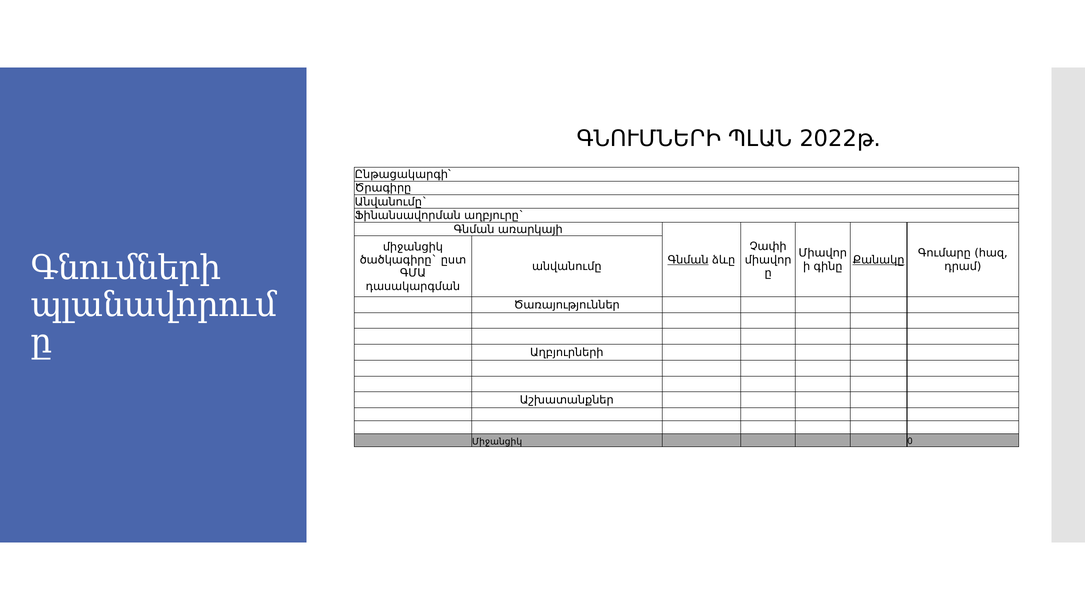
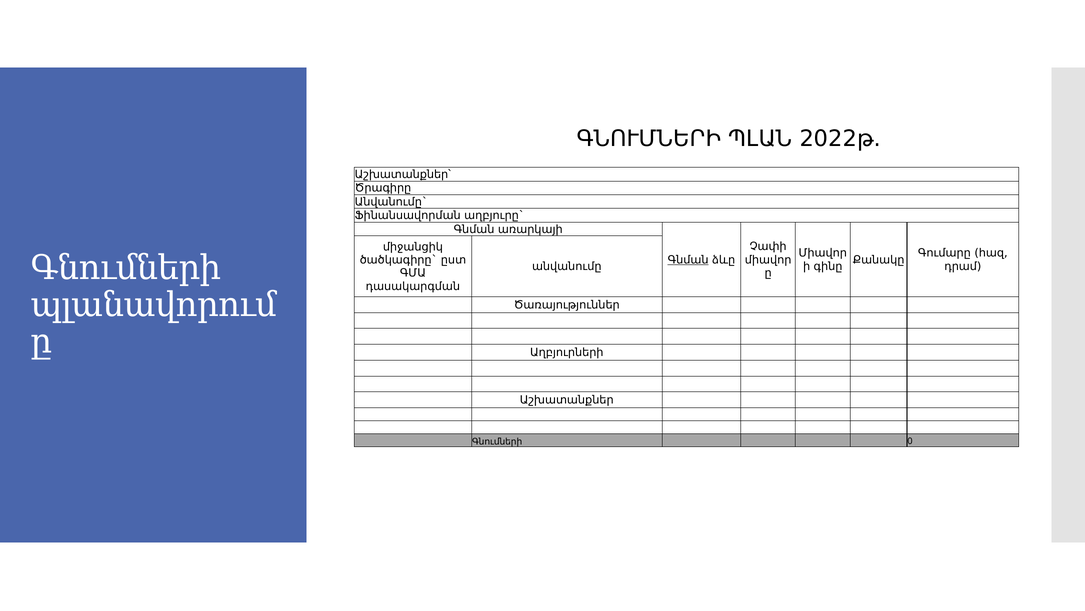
Ընթացակարգի՝: Ընթացակարգի՝ -> Աշխատանքներ՝
Քանակը underline: present -> none
Միջանցիկ at (497, 441): Միջանցիկ -> Գնումների
